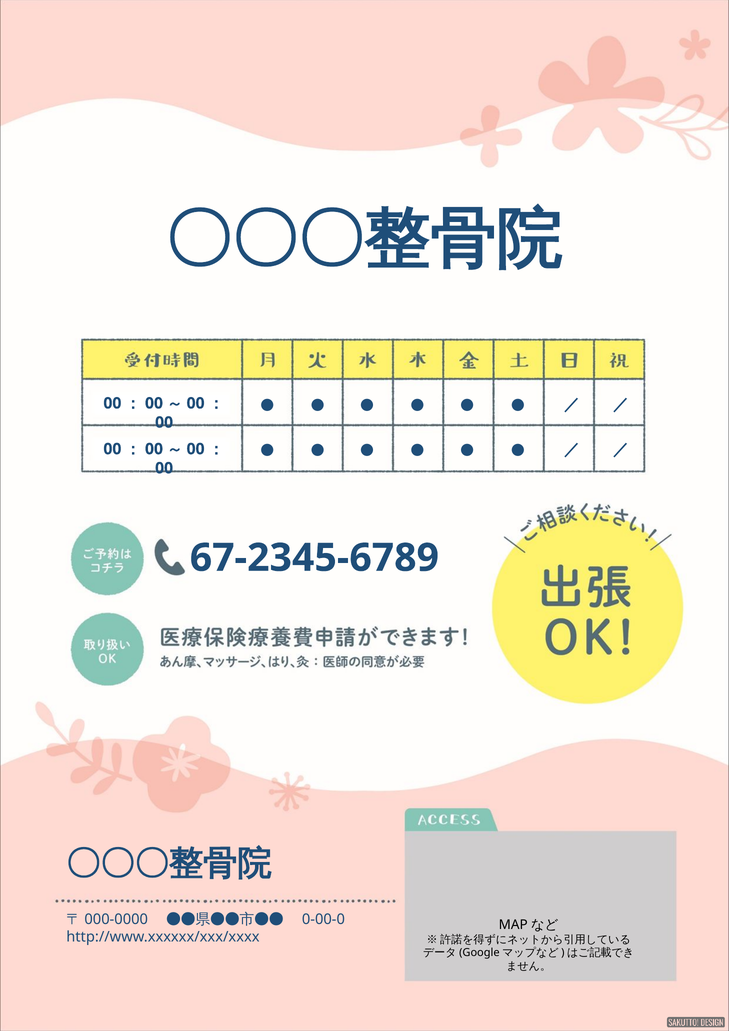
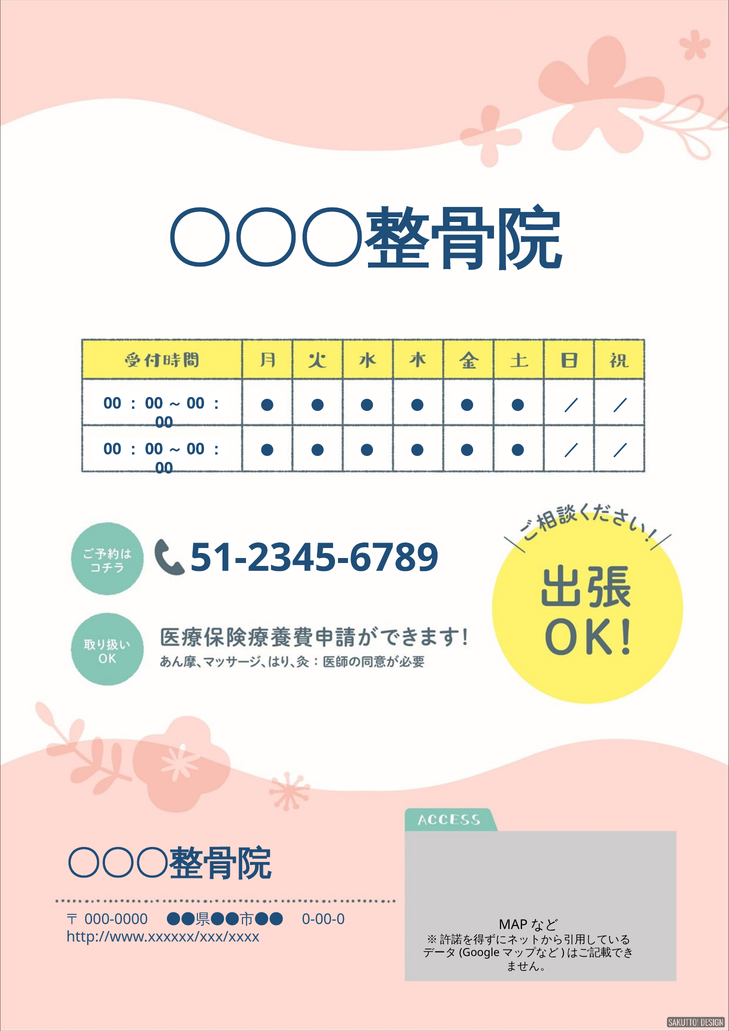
67-2345-6789: 67-2345-6789 -> 51-2345-6789
